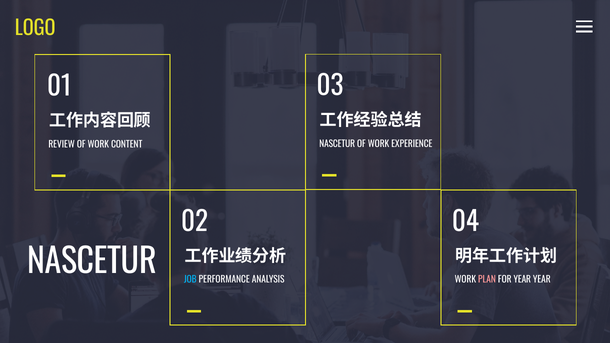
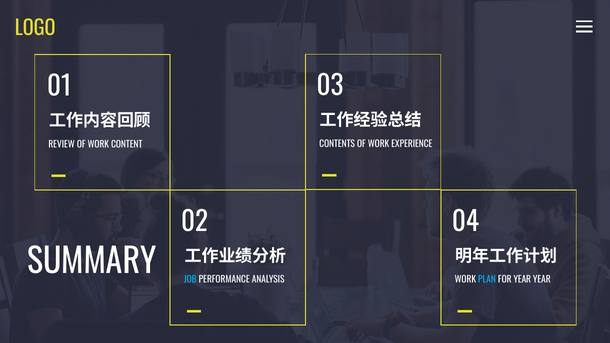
NASCETUR at (337, 144): NASCETUR -> CONTENTS
NASCETUR at (92, 262): NASCETUR -> SUMMARY
PLAN colour: pink -> light blue
